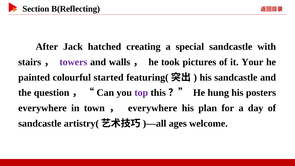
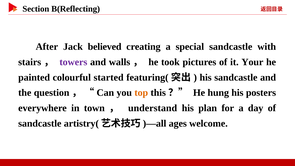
hatched: hatched -> believed
top colour: purple -> orange
everywhere at (153, 108): everywhere -> understand
